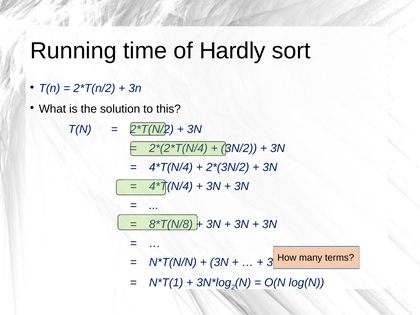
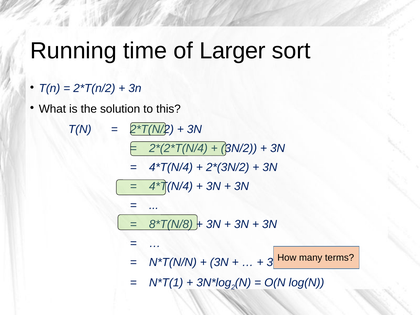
Hardly: Hardly -> Larger
